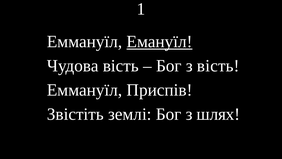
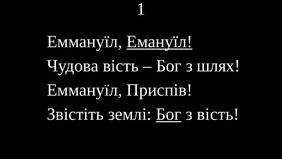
з вість: вість -> шлях
Бог at (169, 114) underline: none -> present
з шлях: шлях -> вість
